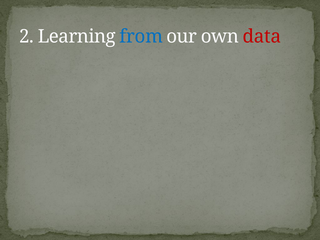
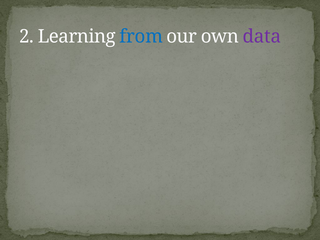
data colour: red -> purple
